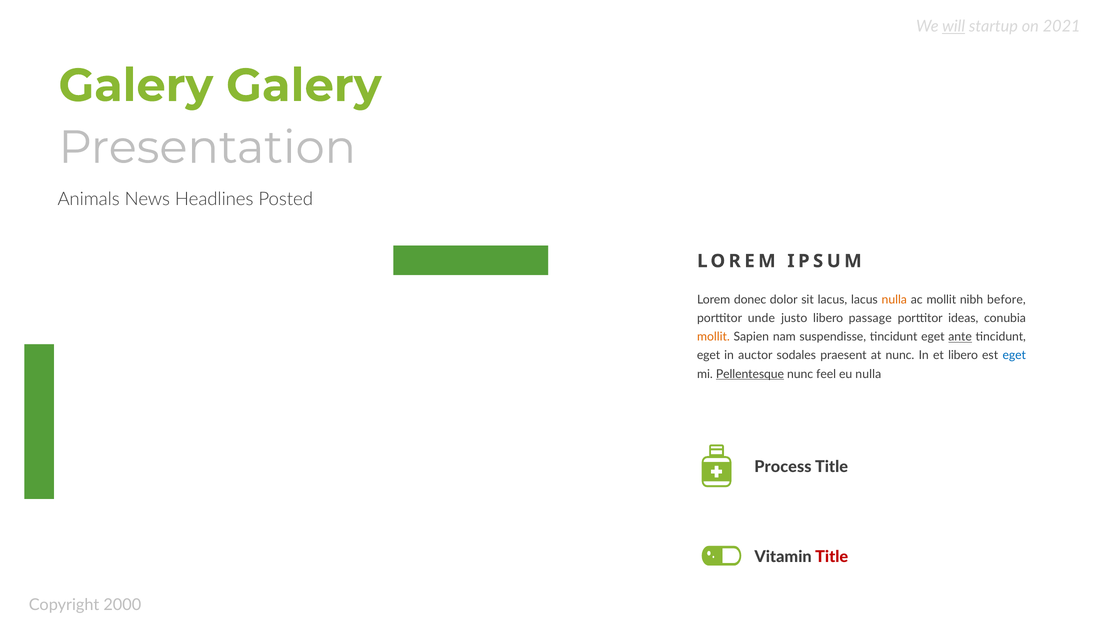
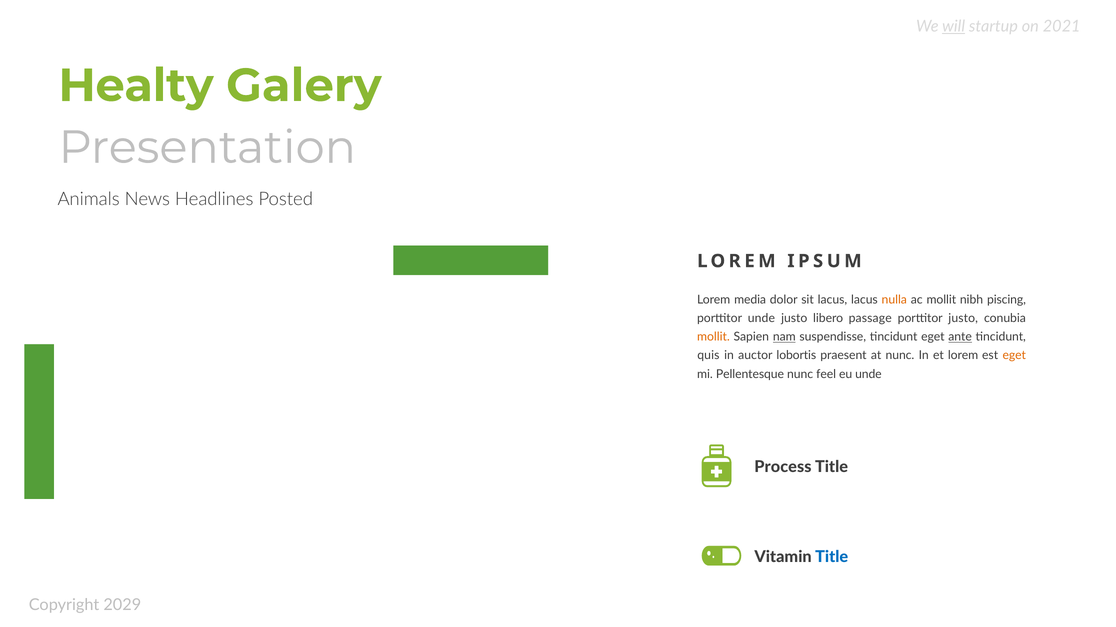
Galery at (136, 86): Galery -> Healty
donec: donec -> media
before: before -> piscing
porttitor ideas: ideas -> justo
nam underline: none -> present
eget at (709, 356): eget -> quis
sodales: sodales -> lobortis
et libero: libero -> lorem
eget at (1014, 356) colour: blue -> orange
Pellentesque underline: present -> none
eu nulla: nulla -> unde
Title at (832, 557) colour: red -> blue
2000: 2000 -> 2029
